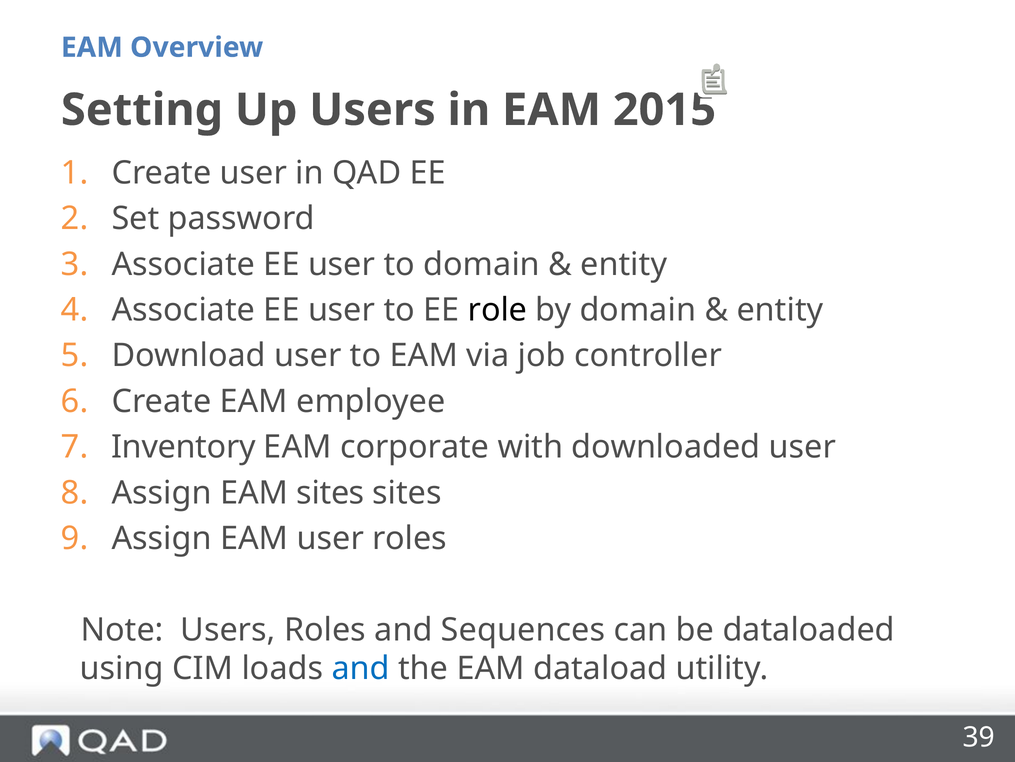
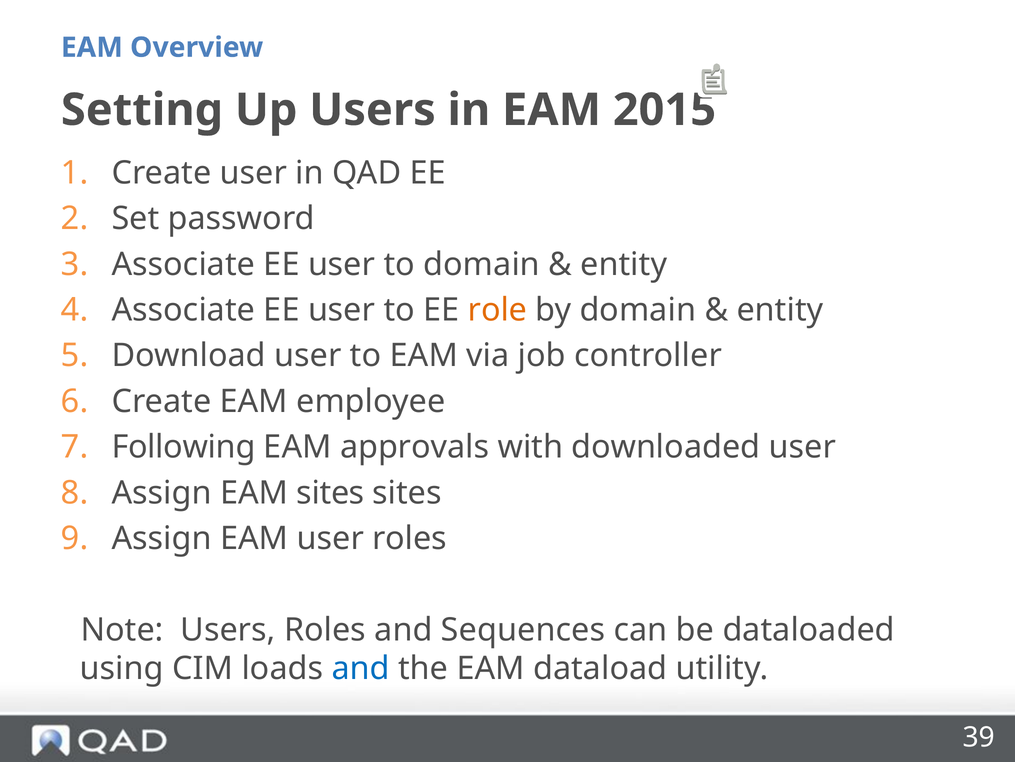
role colour: black -> orange
Inventory: Inventory -> Following
corporate: corporate -> approvals
